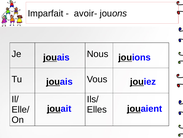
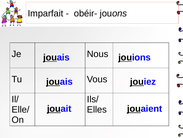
avoir-: avoir- -> obéir-
